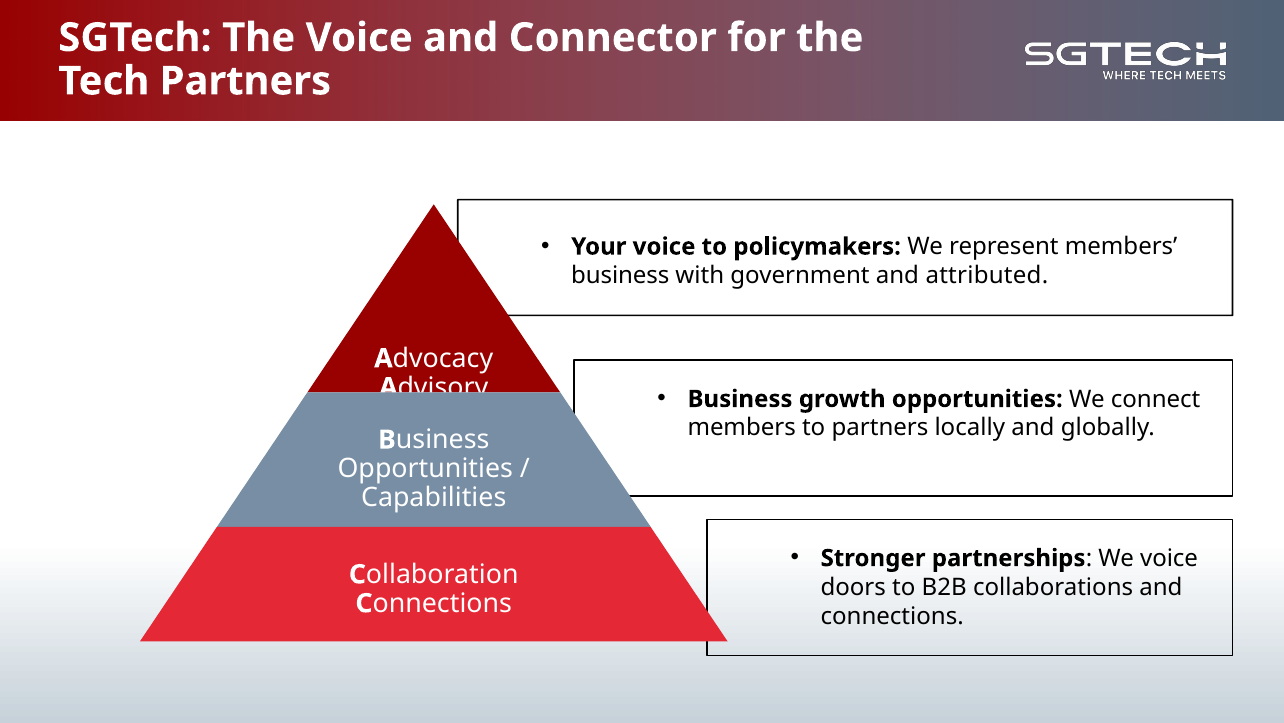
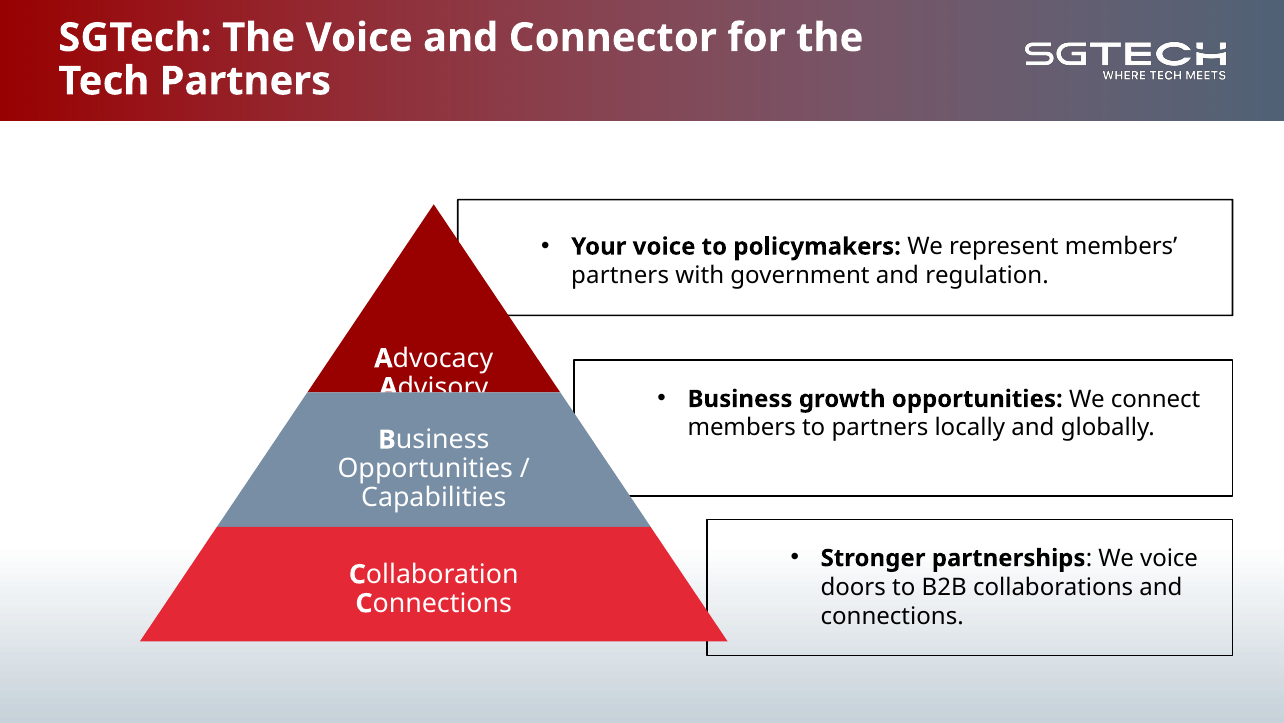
business at (620, 275): business -> partners
attributed: attributed -> regulation
